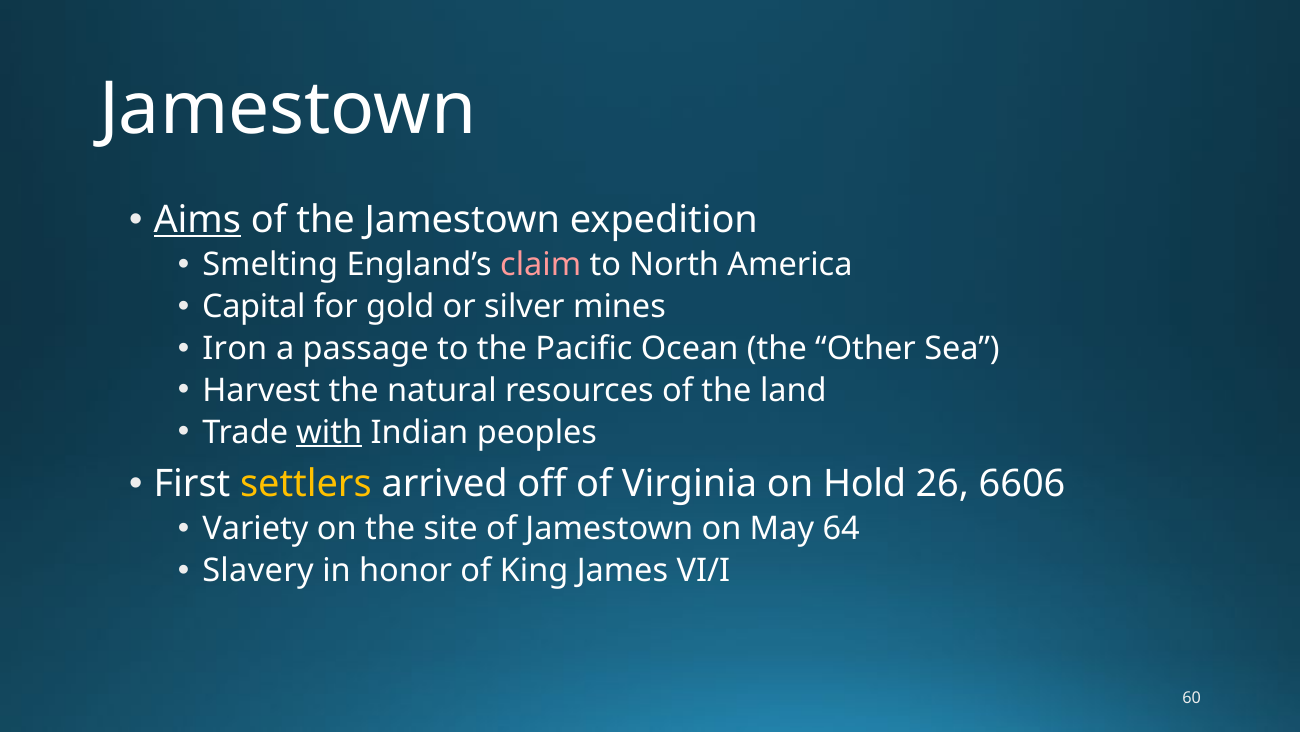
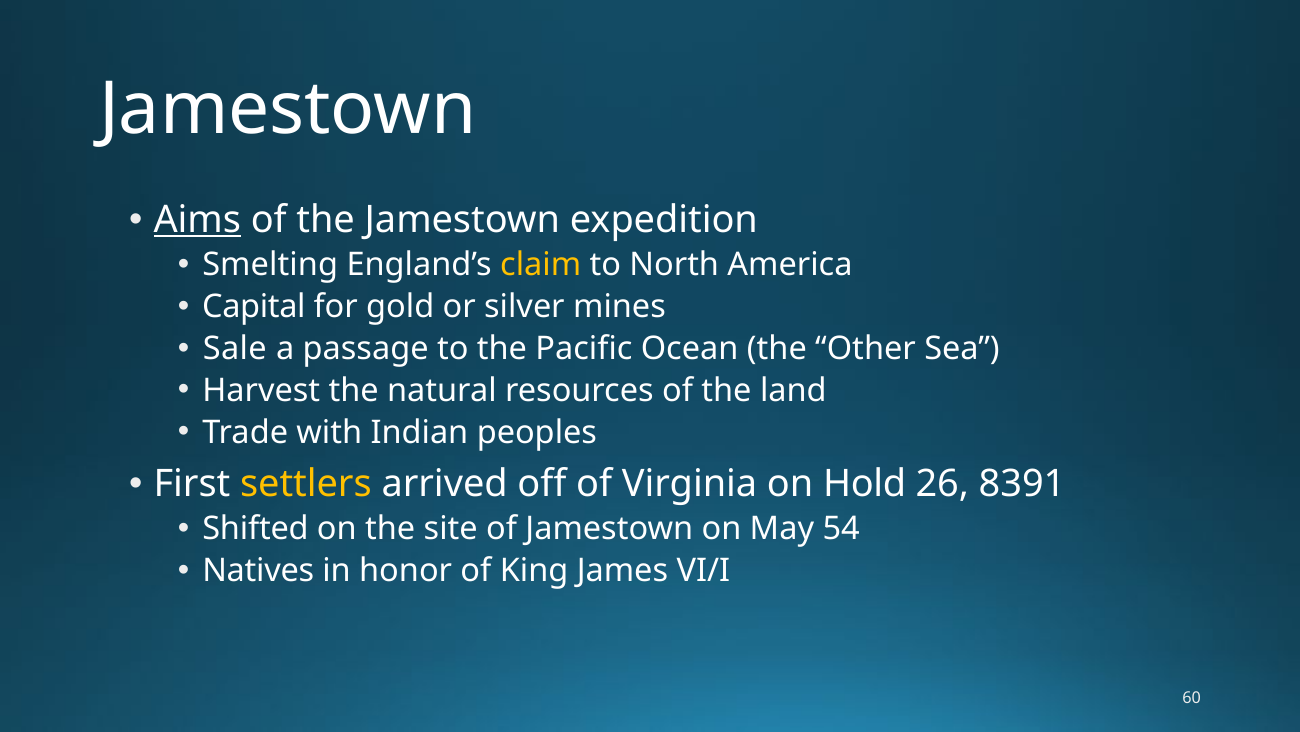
claim colour: pink -> yellow
Iron: Iron -> Sale
with underline: present -> none
6606: 6606 -> 8391
Variety: Variety -> Shifted
64: 64 -> 54
Slavery: Slavery -> Natives
